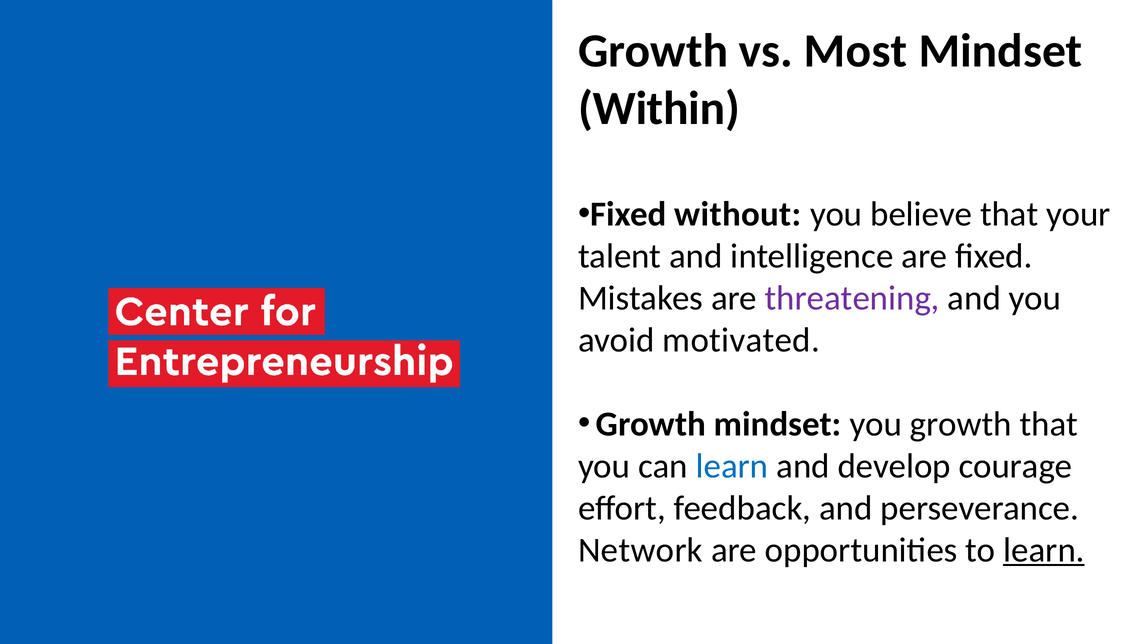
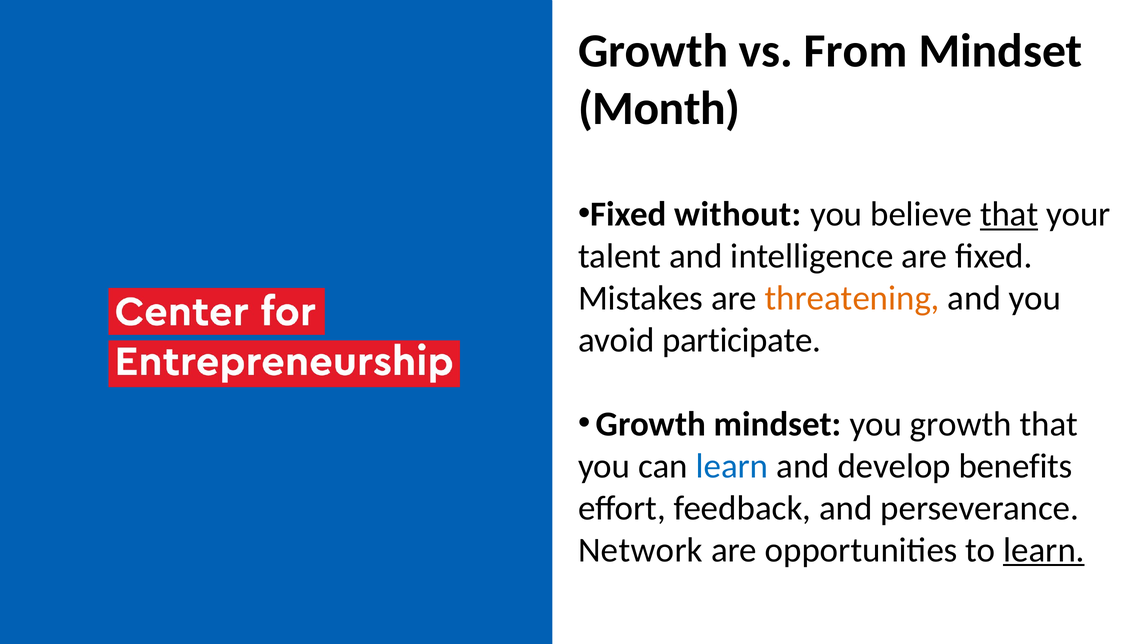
Most: Most -> From
Within: Within -> Month
that at (1009, 214) underline: none -> present
threatening colour: purple -> orange
motivated: motivated -> participate
courage: courage -> benefits
